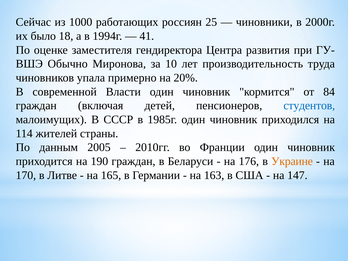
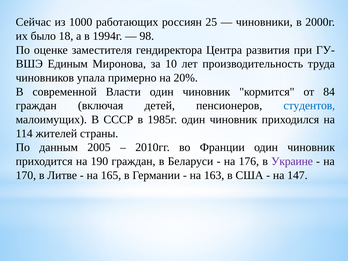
41: 41 -> 98
Обычно: Обычно -> Единым
Украине colour: orange -> purple
